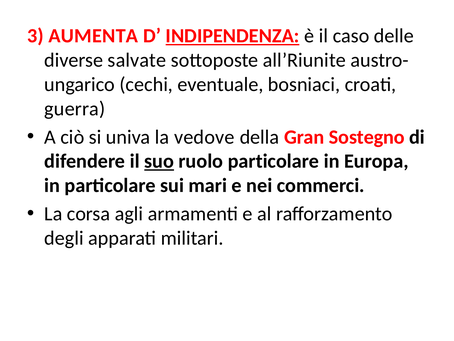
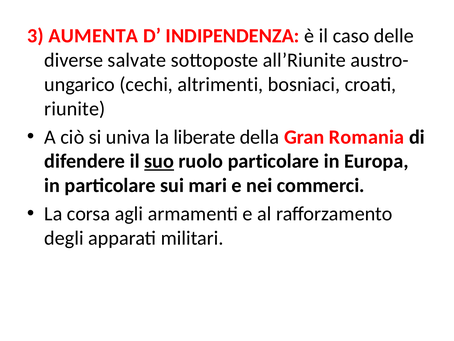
INDIPENDENZA underline: present -> none
eventuale: eventuale -> altrimenti
guerra: guerra -> riunite
vedove: vedove -> liberate
Sostegno: Sostegno -> Romania
